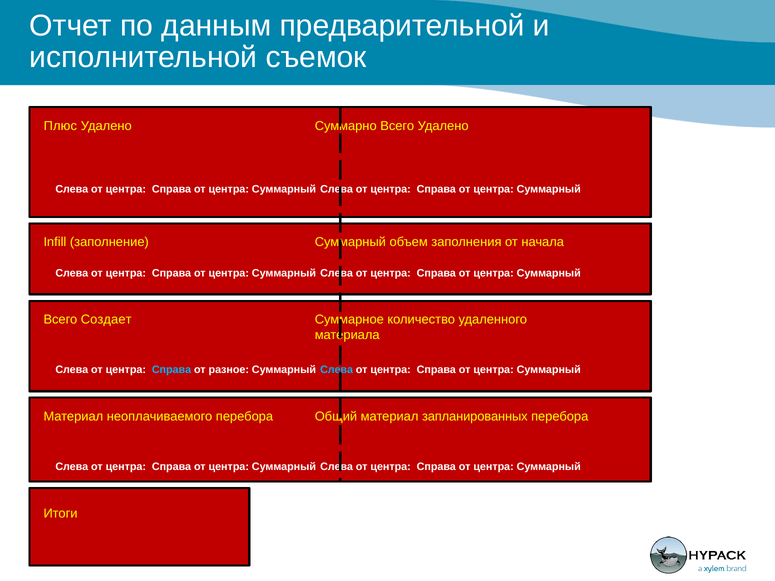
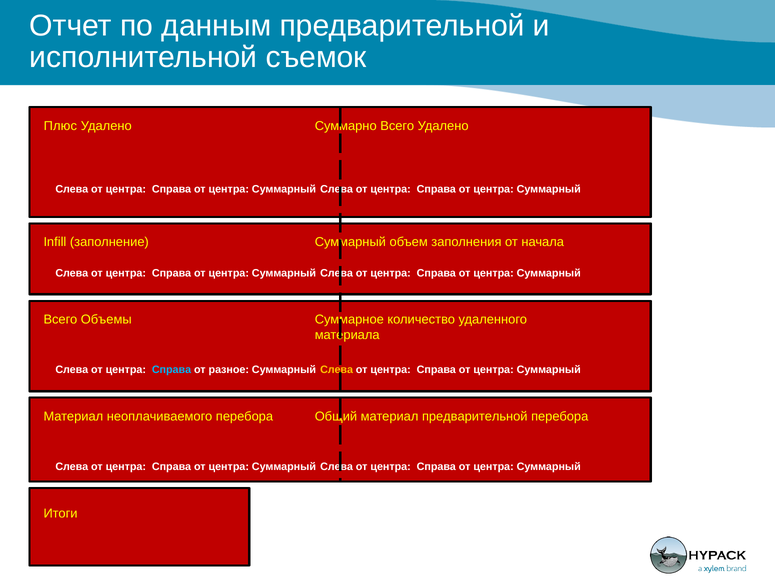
Создает: Создает -> Объемы
Слева at (337, 370) colour: light blue -> yellow
материал запланированных: запланированных -> предварительной
